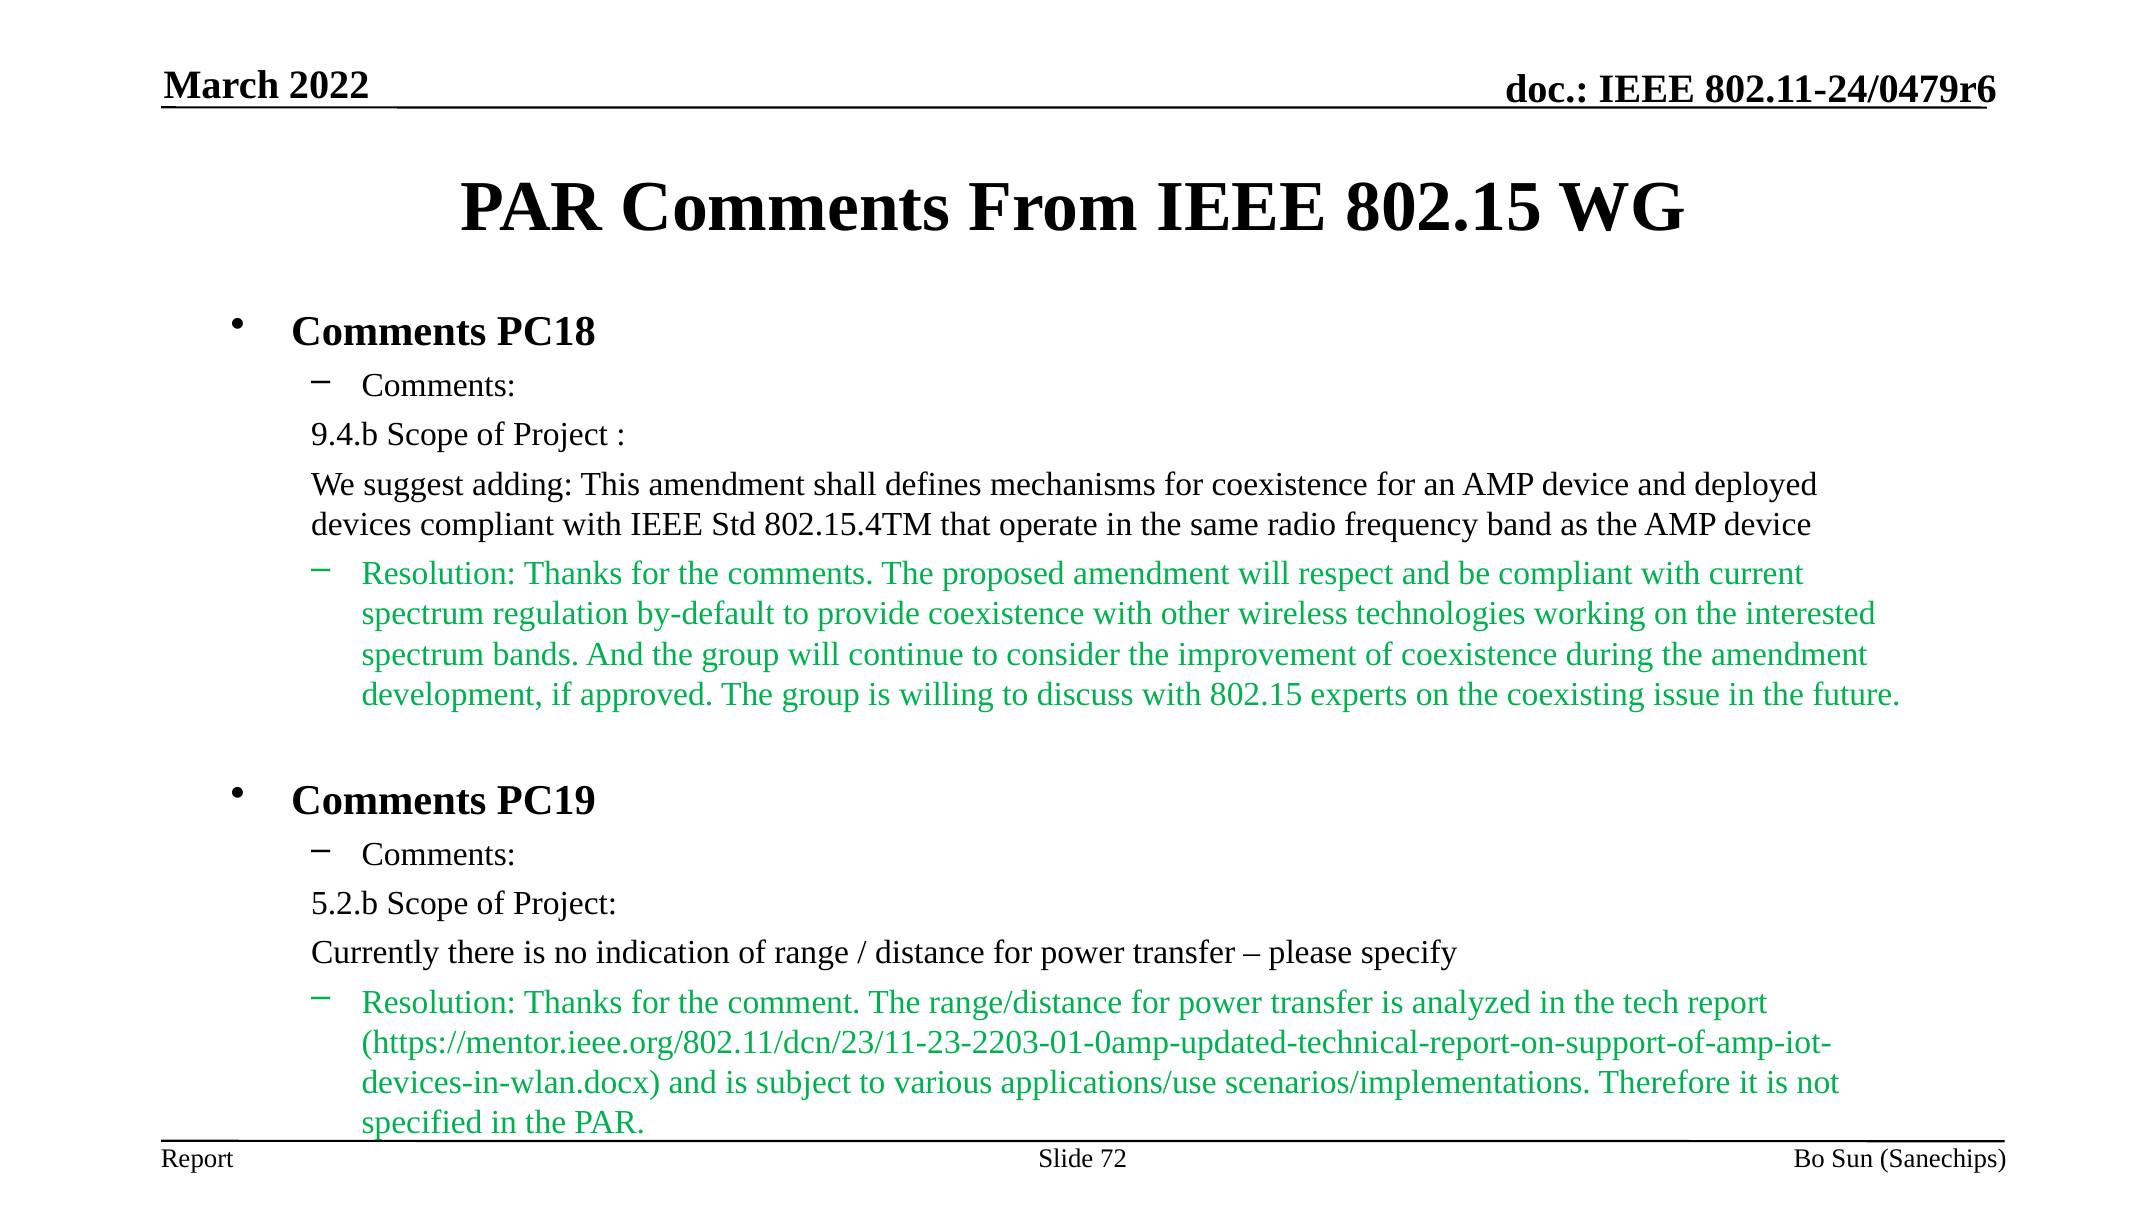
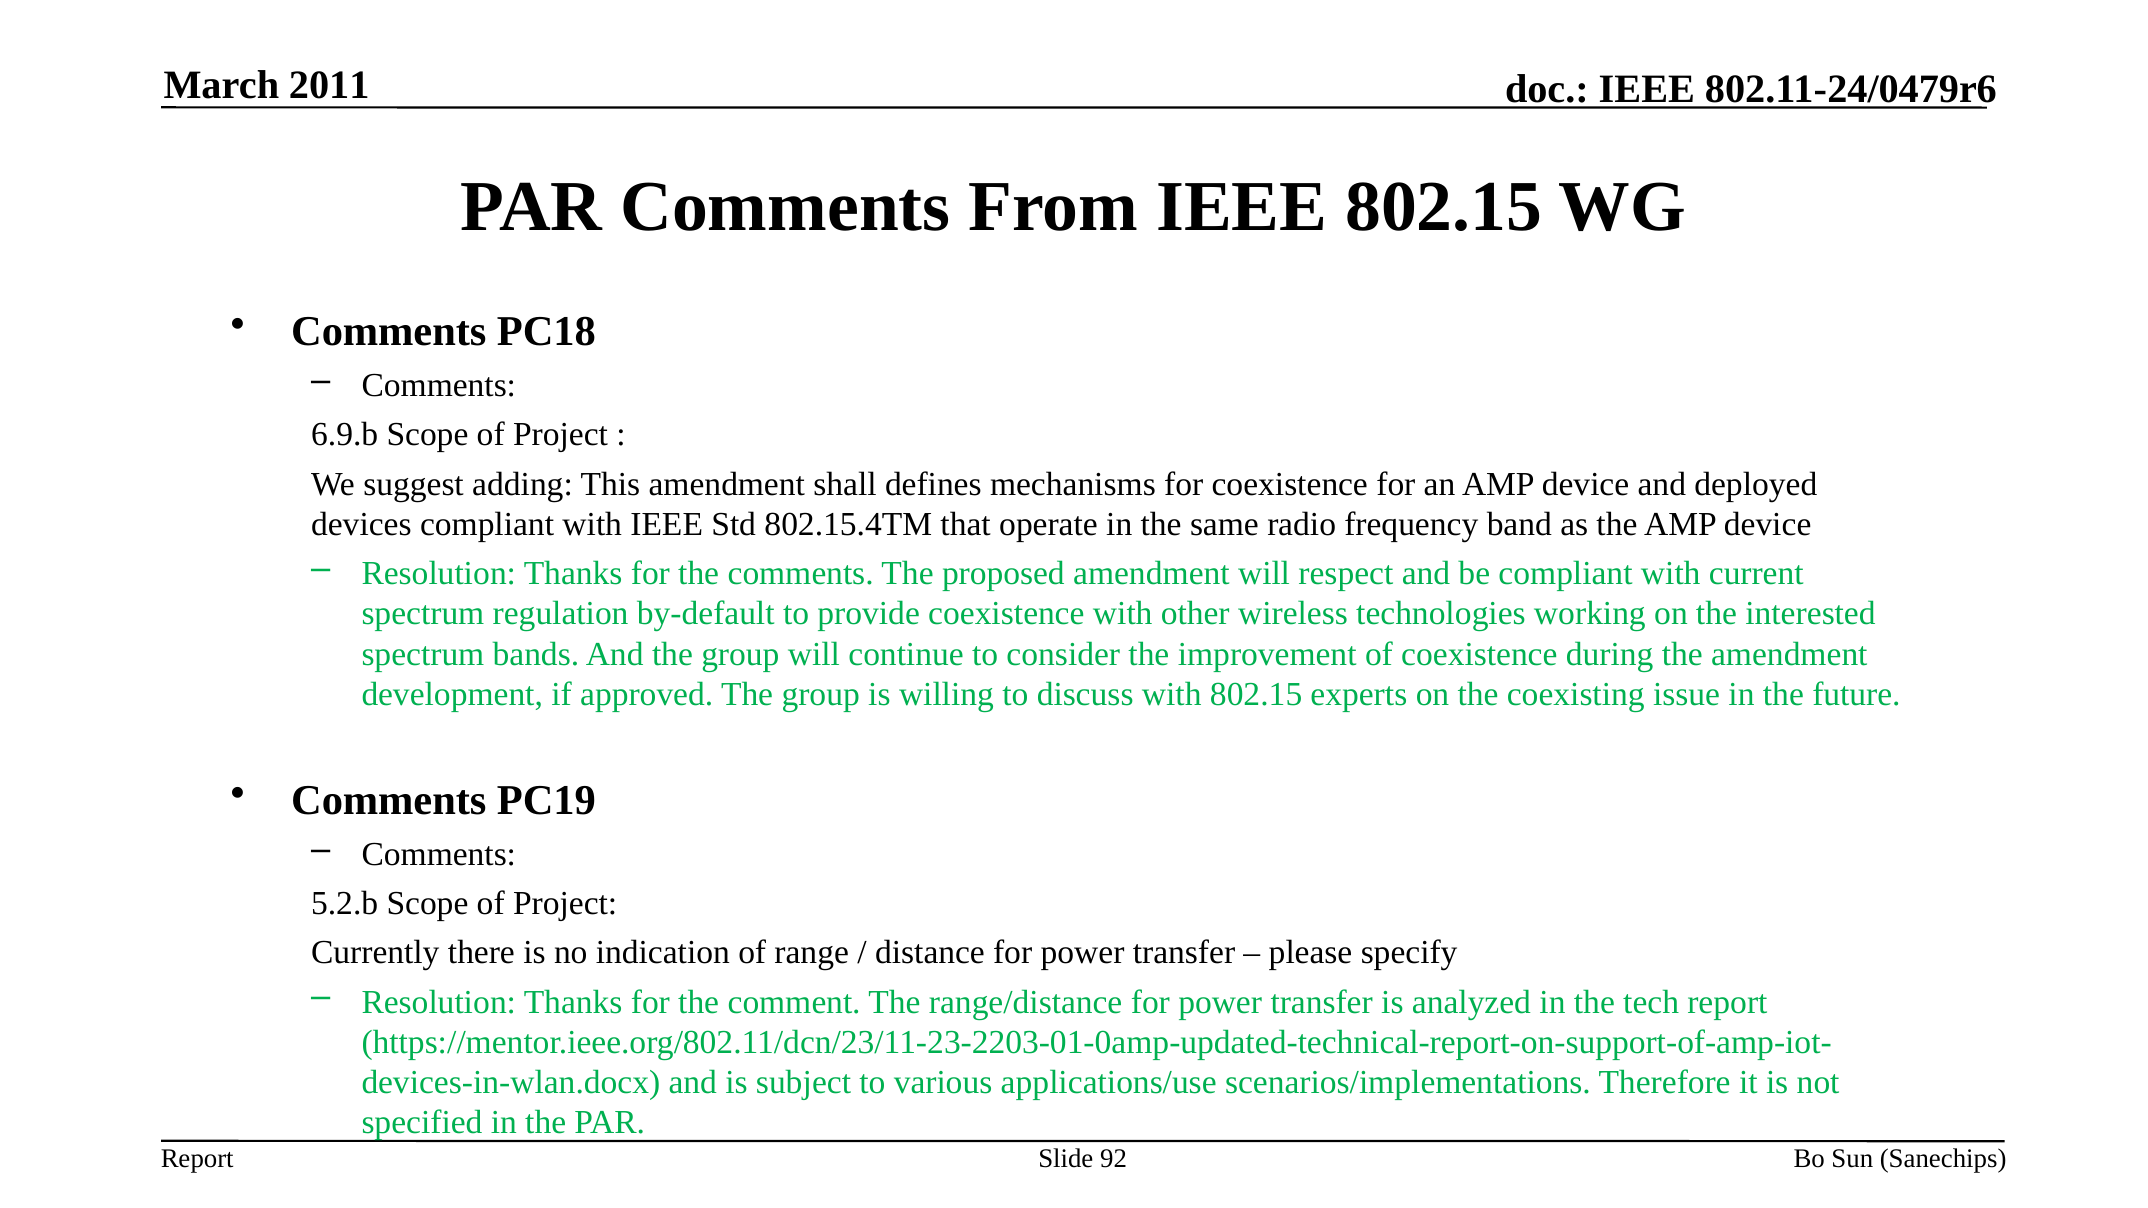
2022: 2022 -> 2011
9.4.b: 9.4.b -> 6.9.b
72: 72 -> 92
